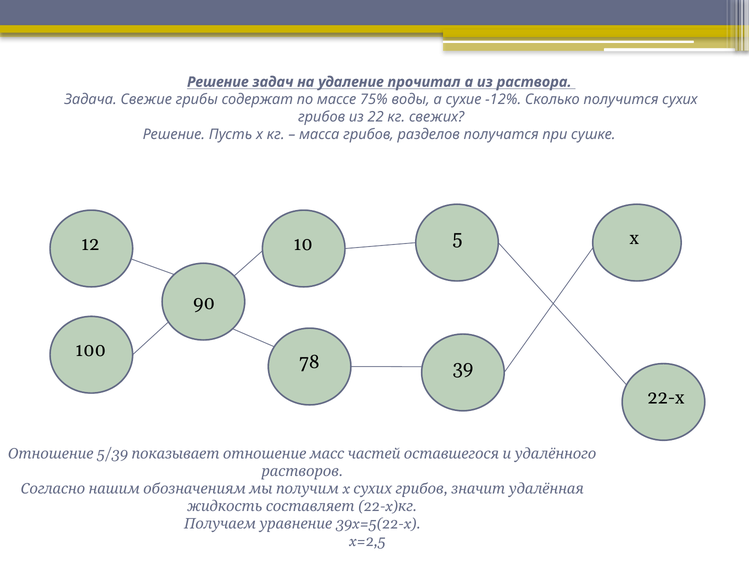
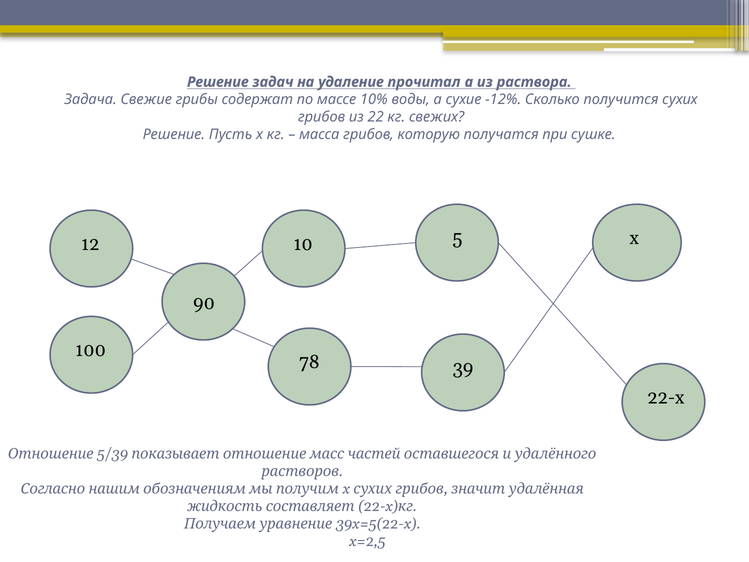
75%: 75% -> 10%
разделов: разделов -> которую
